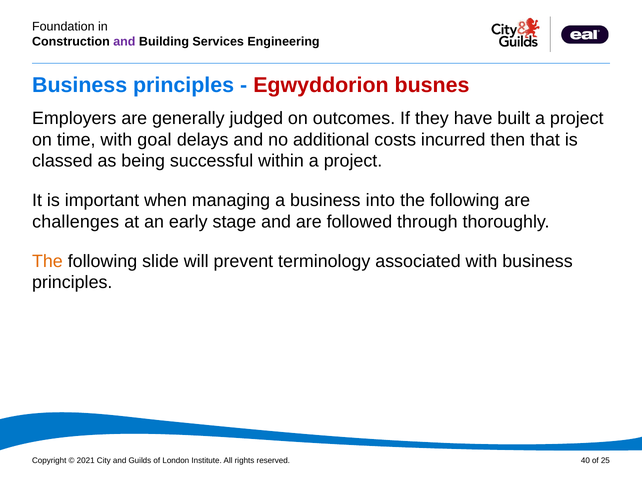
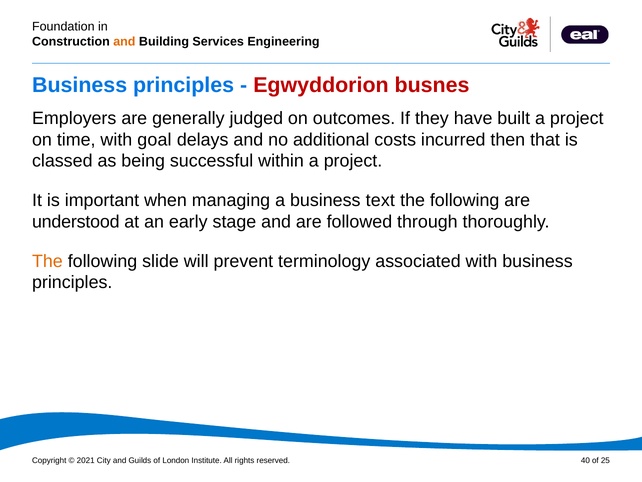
and at (124, 42) colour: purple -> orange
into: into -> text
challenges: challenges -> understood
